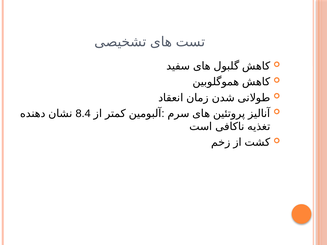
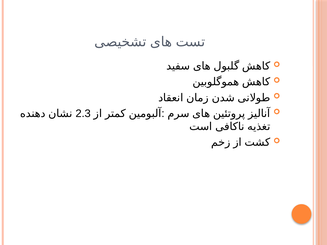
8.4: 8.4 -> 2.3
